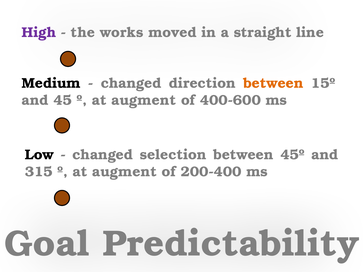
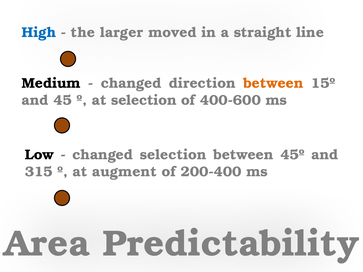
High colour: purple -> blue
works: works -> larger
45 º at augment: augment -> selection
Goal: Goal -> Area
